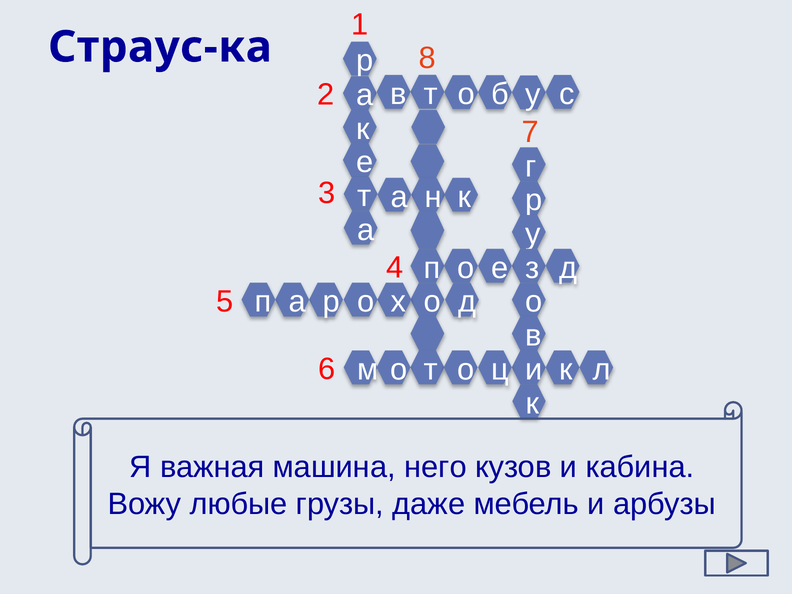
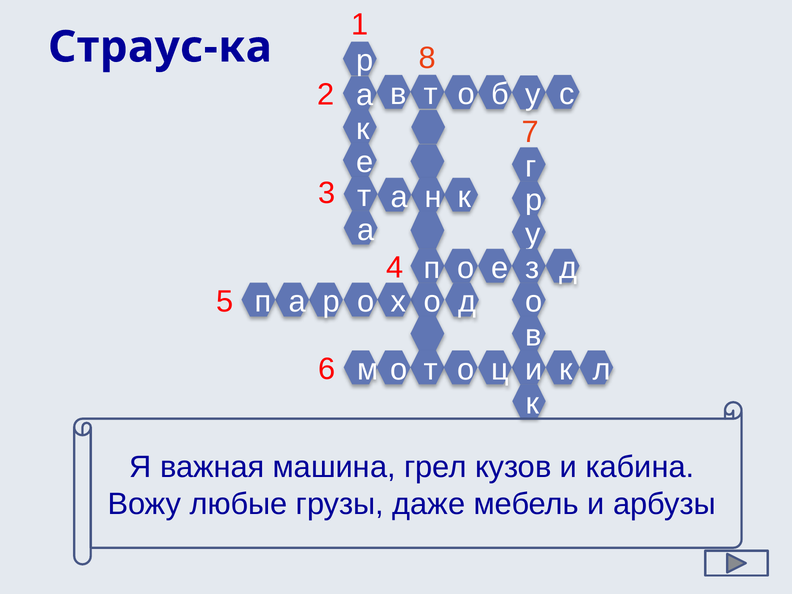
него: него -> грел
